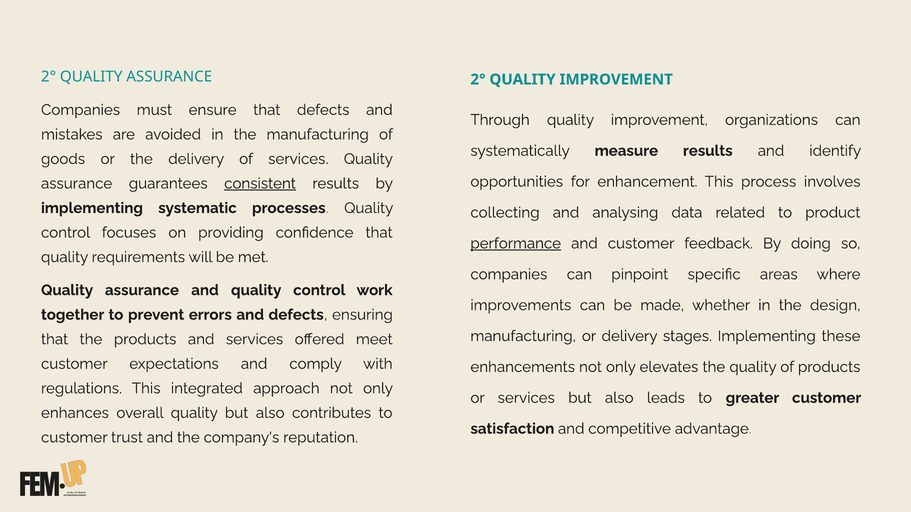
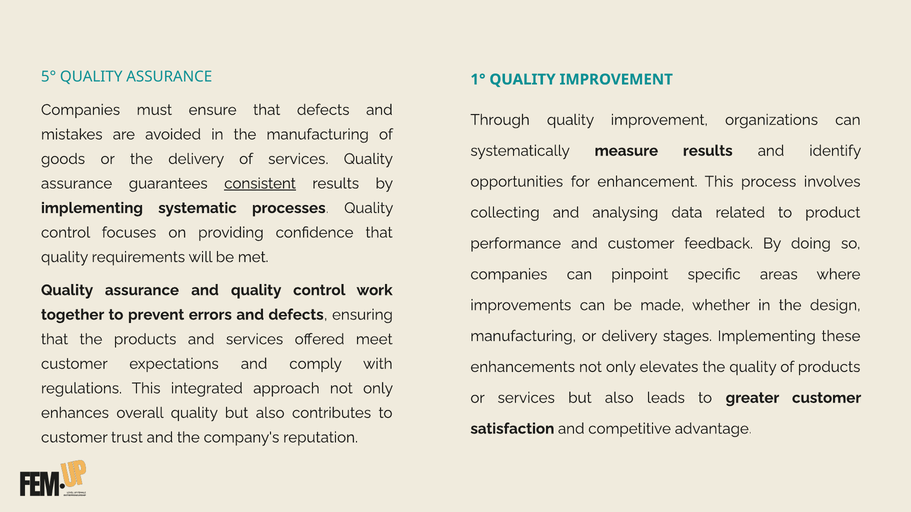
2° at (49, 77): 2° -> 5°
2° at (478, 80): 2° -> 1°
performance underline: present -> none
